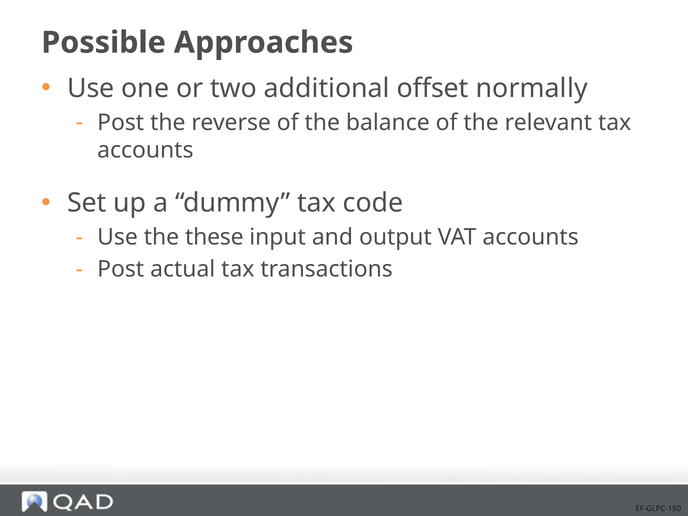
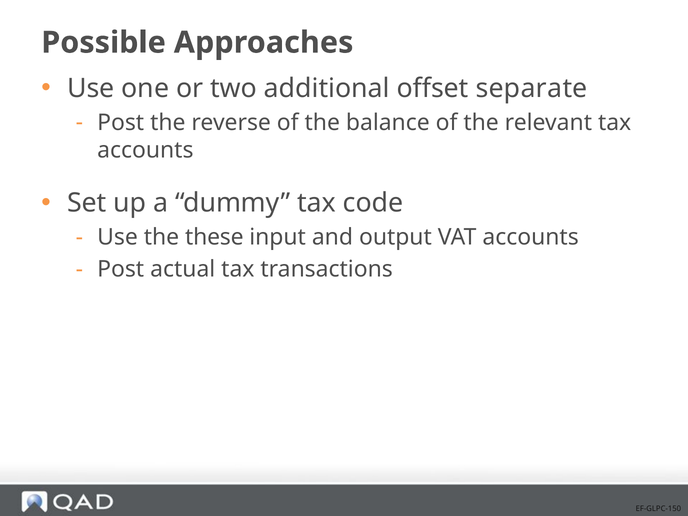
normally: normally -> separate
